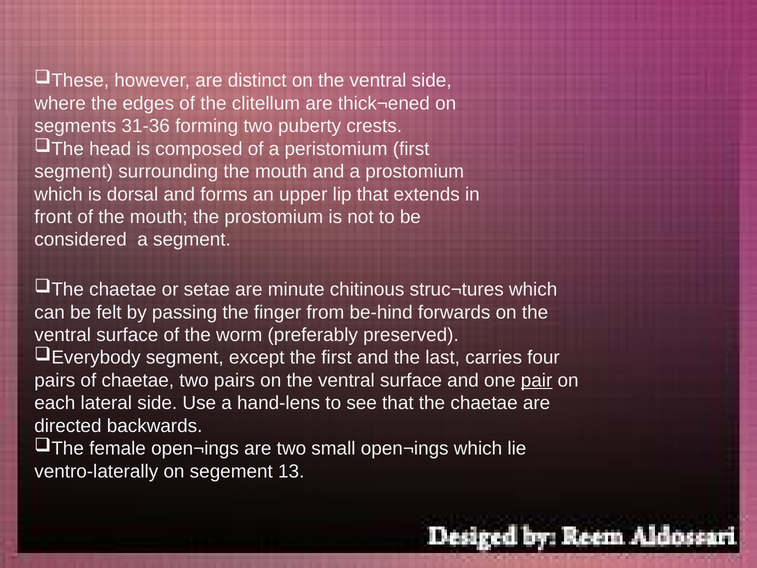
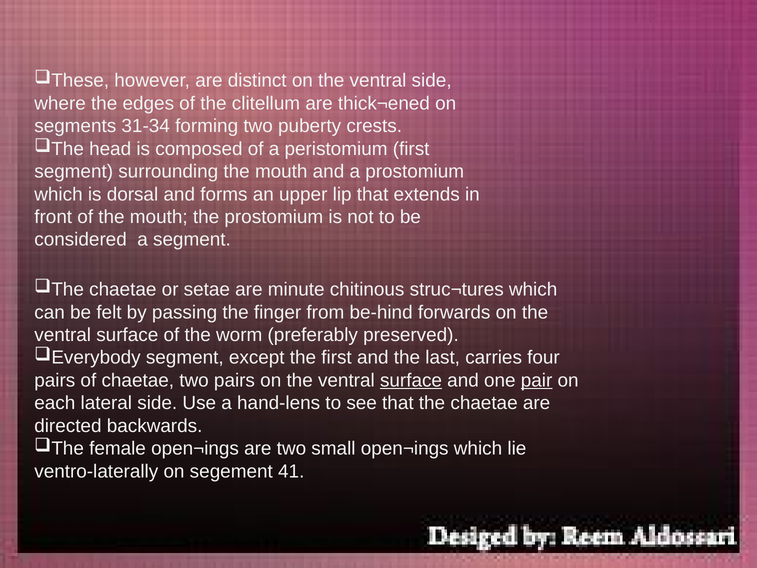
31-36: 31-36 -> 31-34
surface at (411, 380) underline: none -> present
13: 13 -> 41
